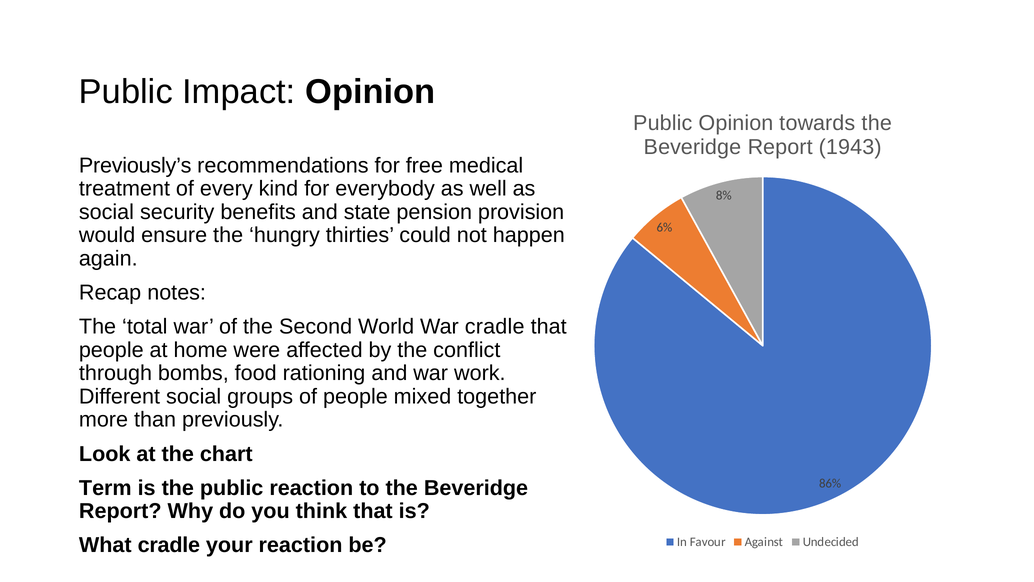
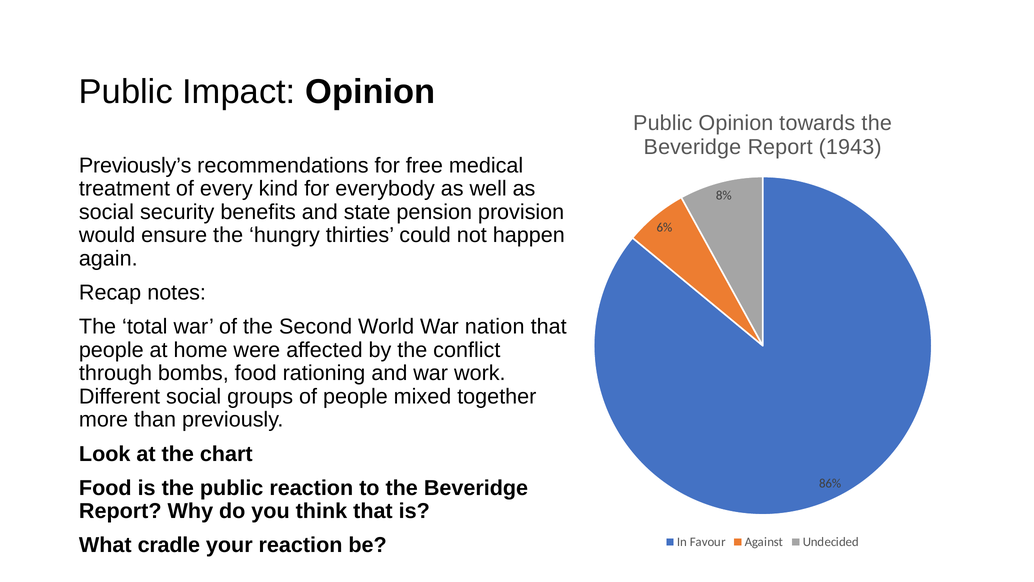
War cradle: cradle -> nation
Term at (105, 488): Term -> Food
